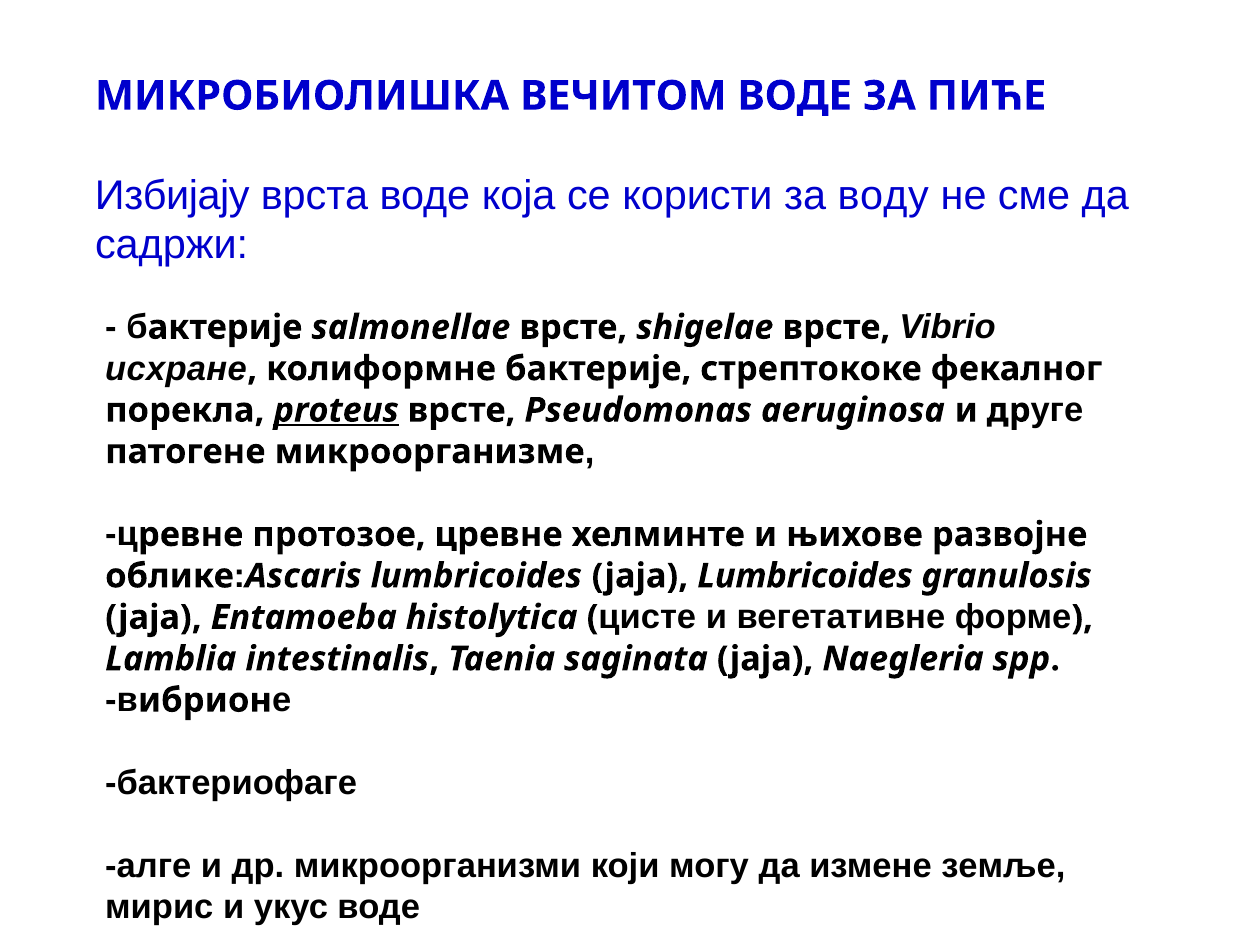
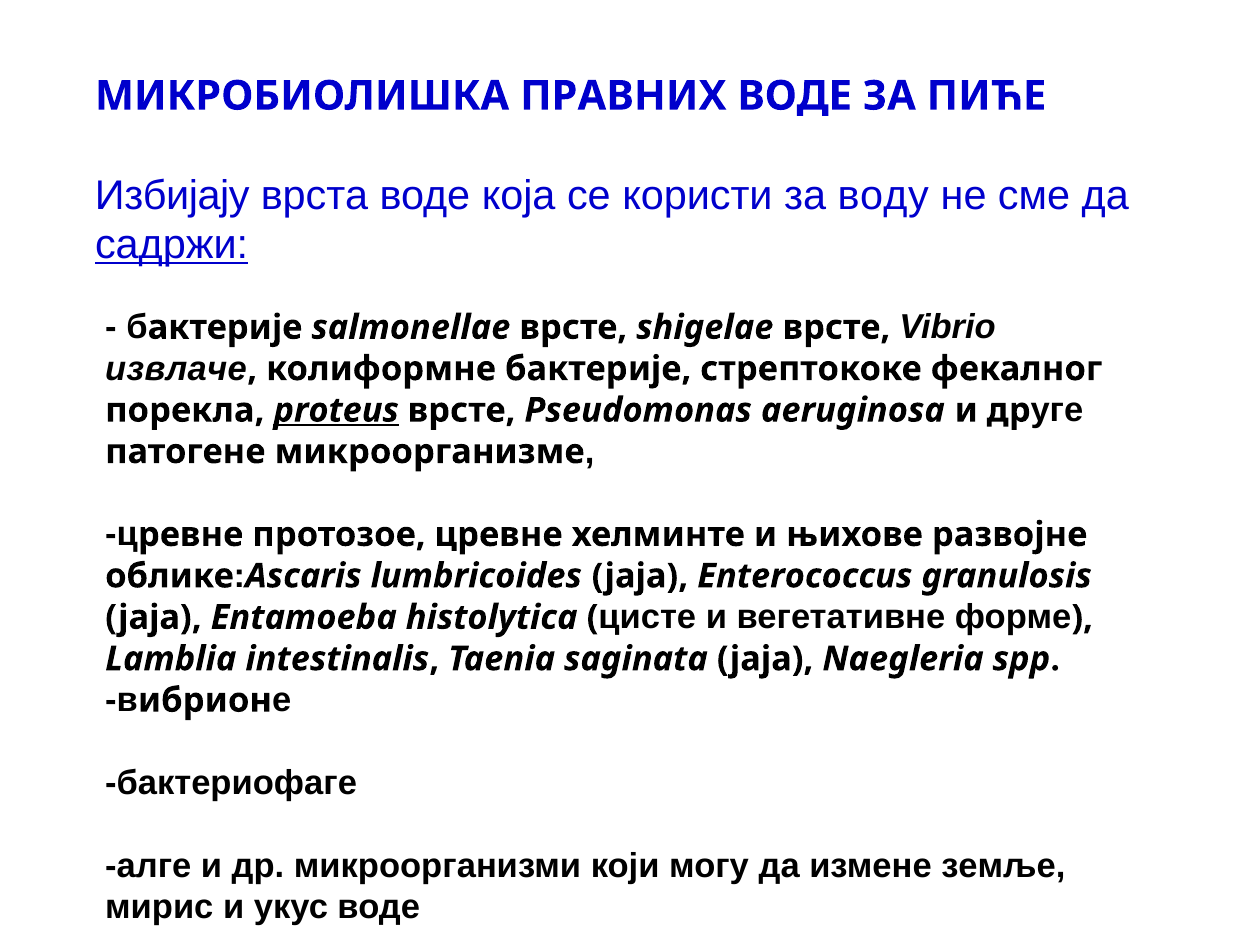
ВЕЧИТОМ: ВЕЧИТОМ -> ПРАВНИХ
садржи underline: none -> present
исхране: исхране -> извлаче
jaja Lumbricoides: Lumbricoides -> Enterococcus
